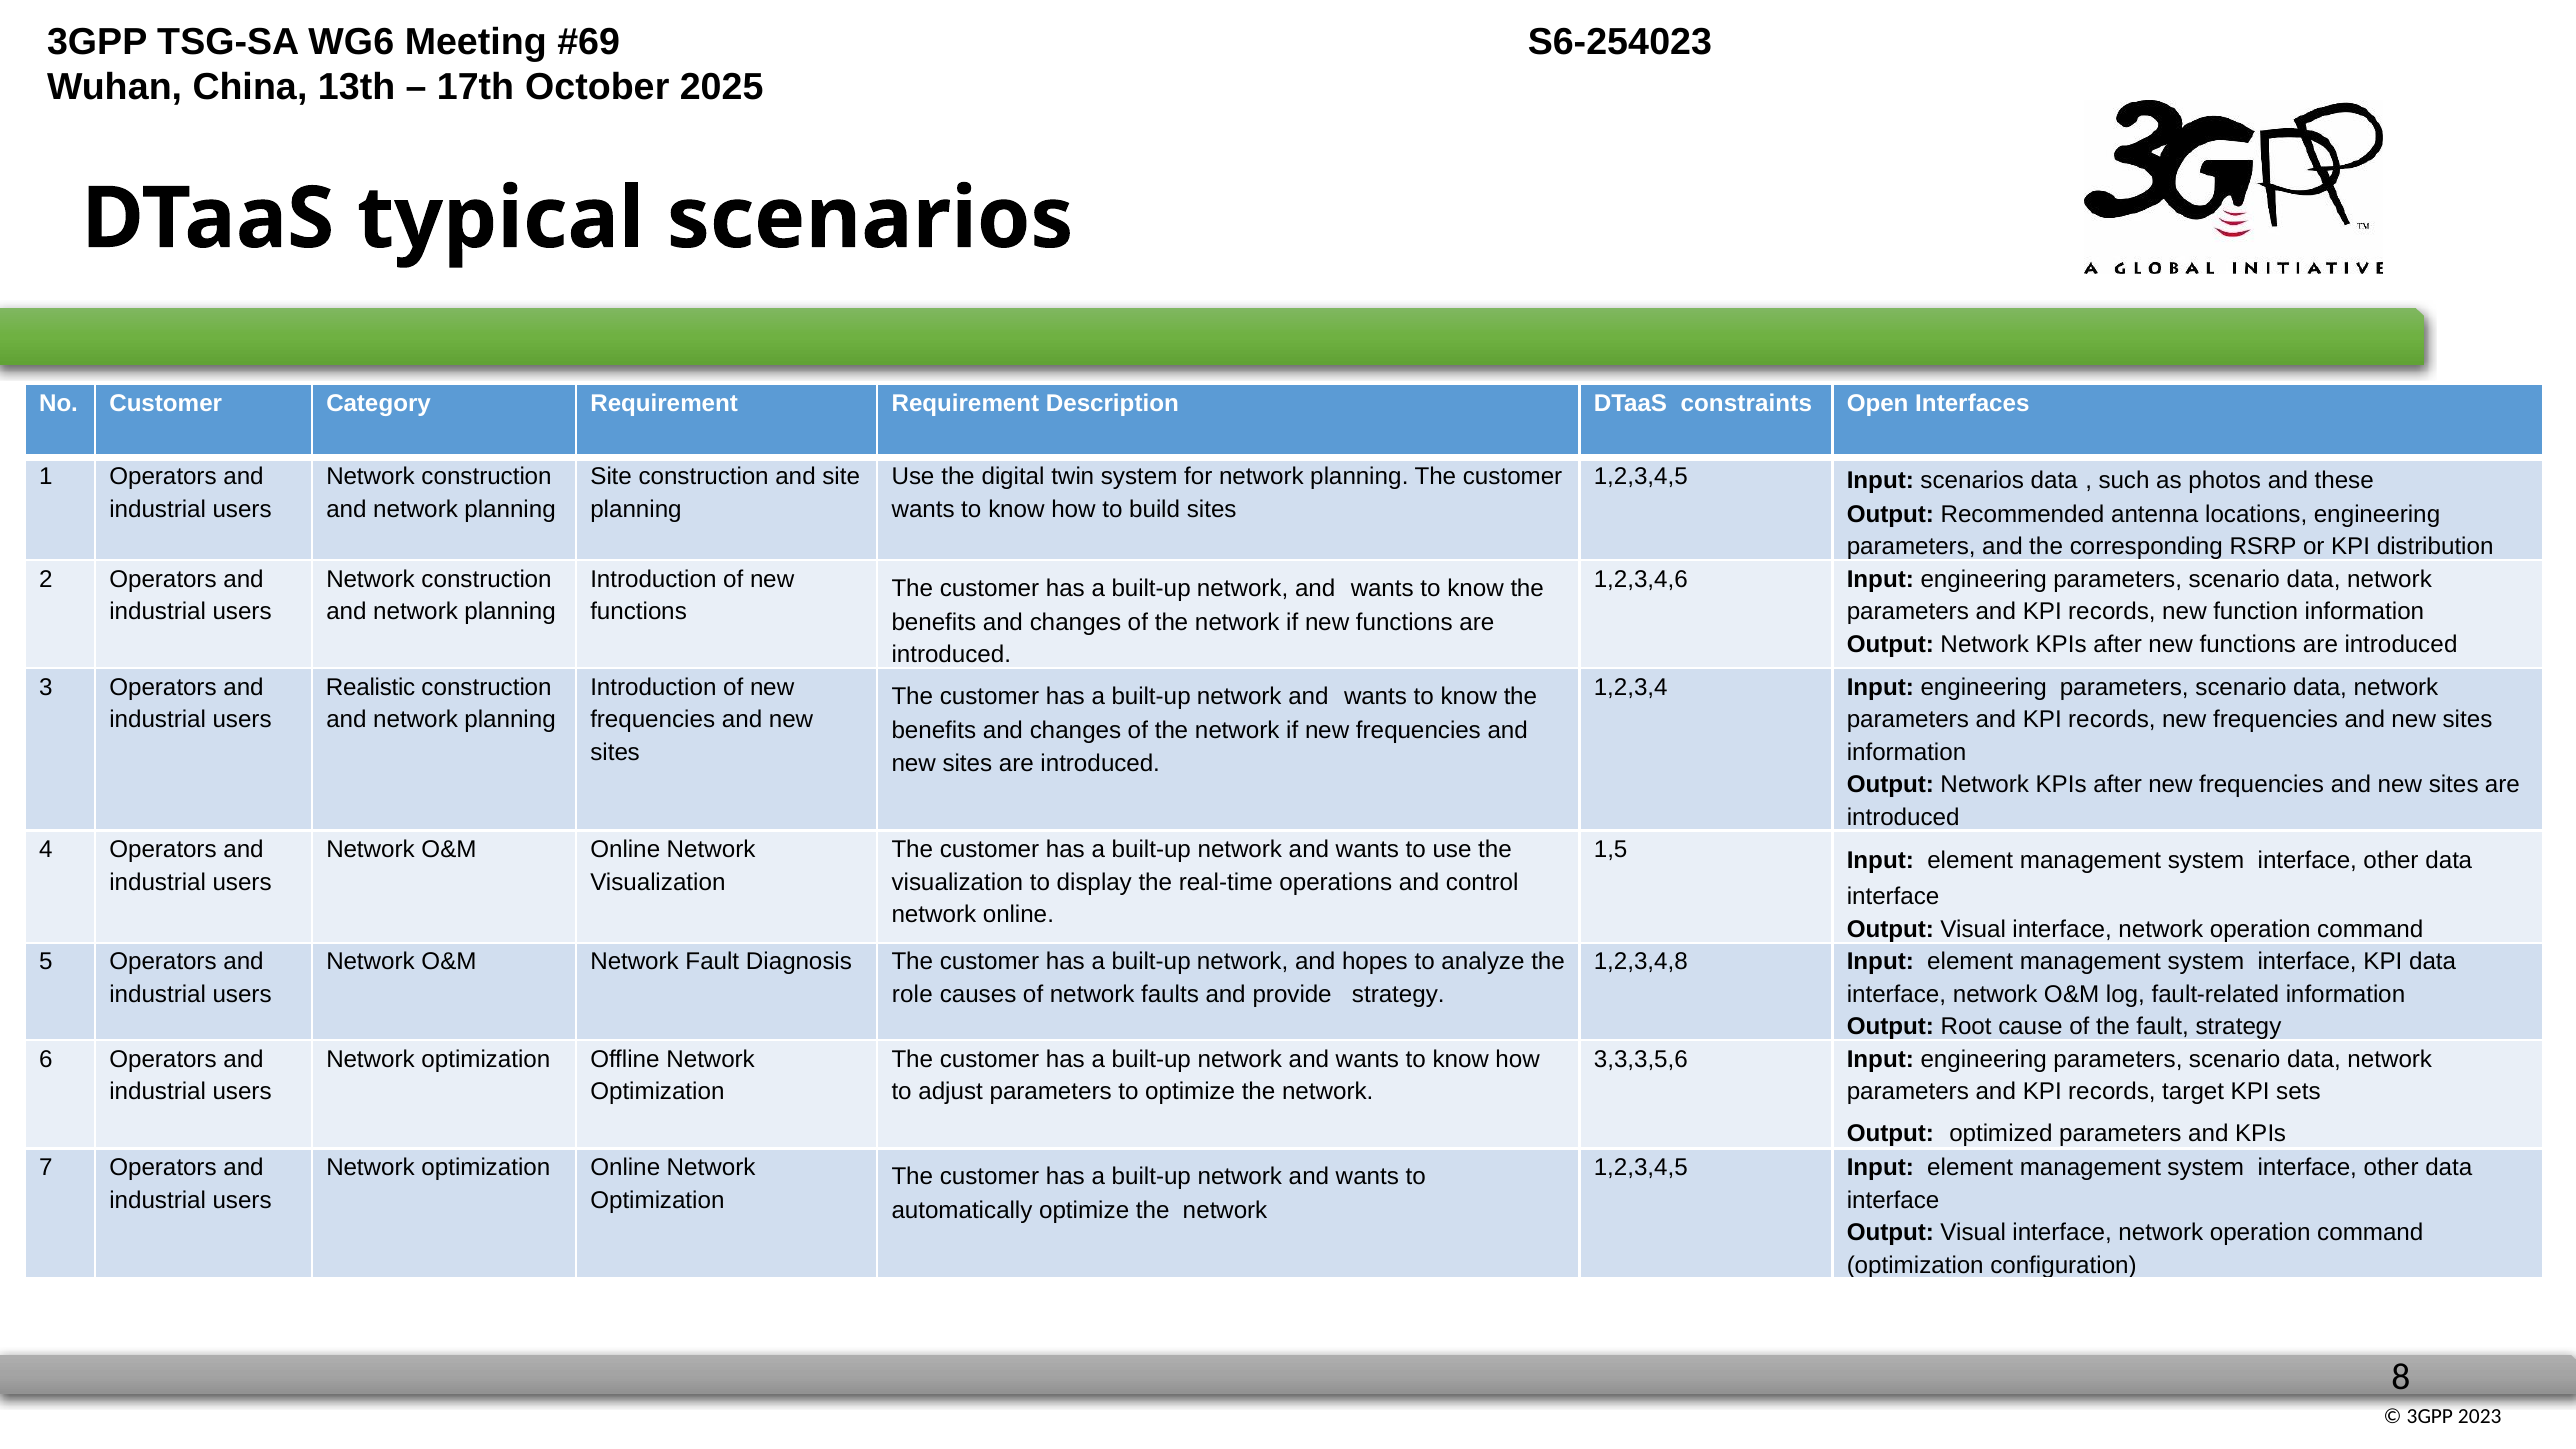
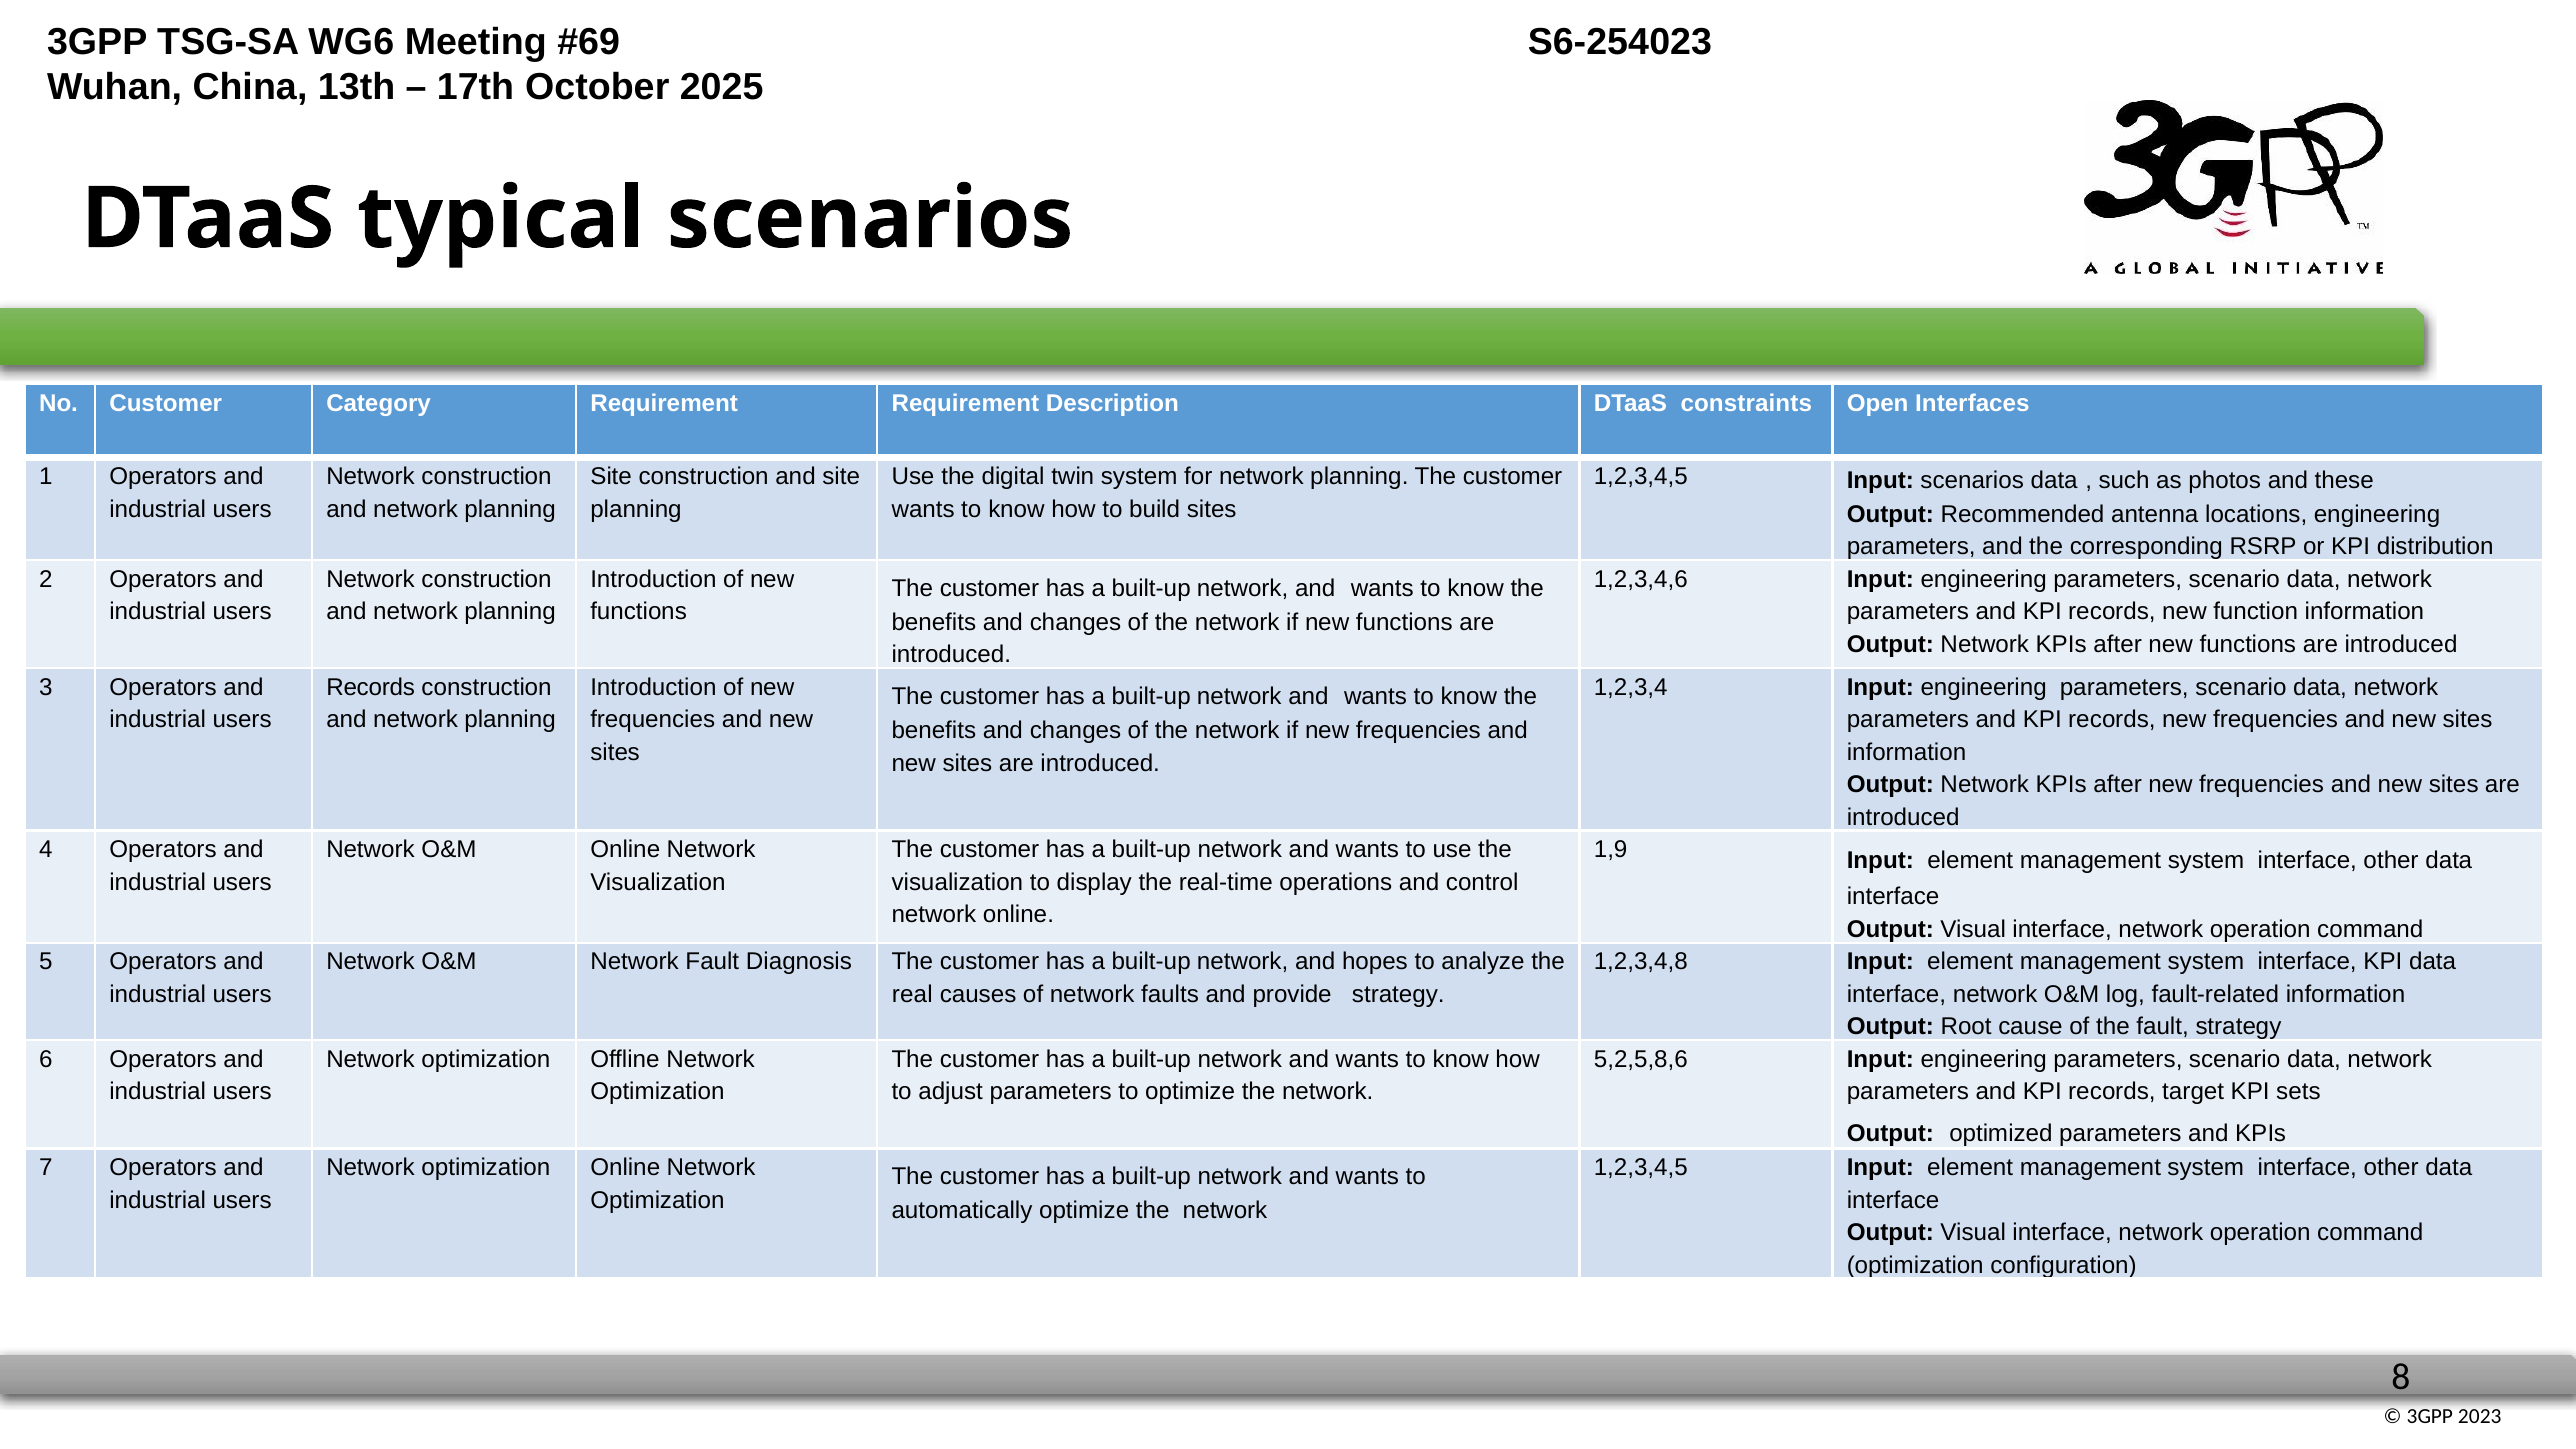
Realistic at (371, 687): Realistic -> Records
1,5: 1,5 -> 1,9
role: role -> real
3,3,3,5,6: 3,3,3,5,6 -> 5,2,5,8,6
